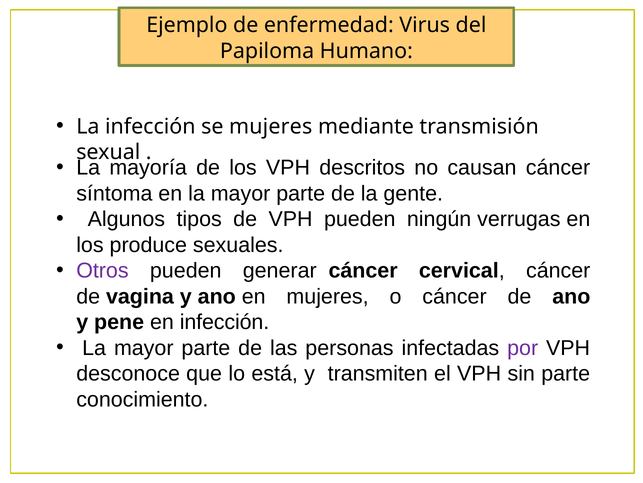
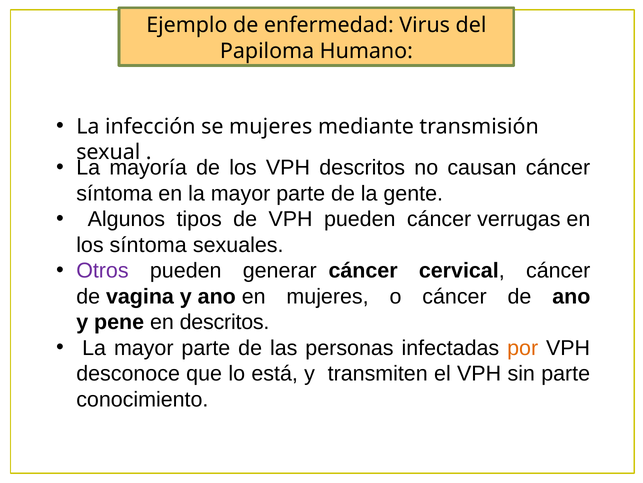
pueden ningún: ningún -> cáncer
los produce: produce -> síntoma
en infección: infección -> descritos
por colour: purple -> orange
